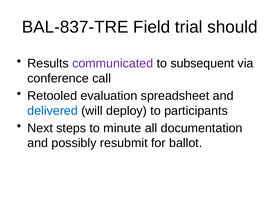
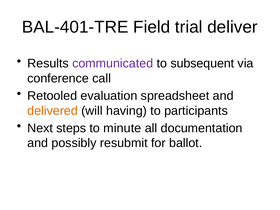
BAL-837-TRE: BAL-837-TRE -> BAL-401-TRE
should: should -> deliver
delivered colour: blue -> orange
deploy: deploy -> having
